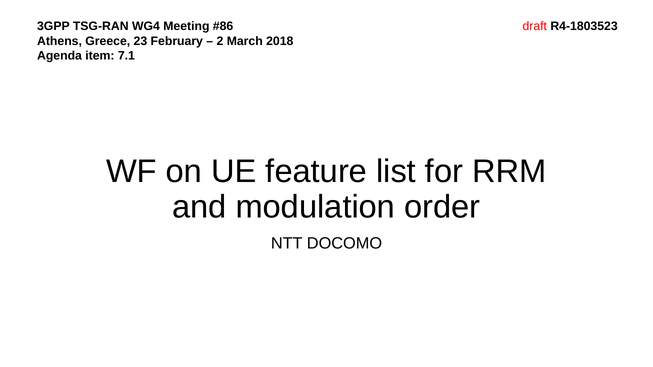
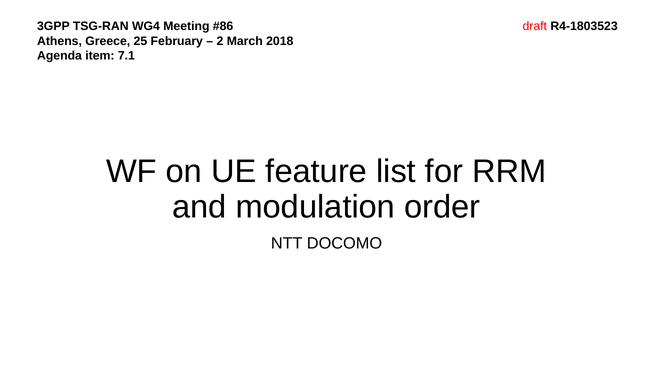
23: 23 -> 25
